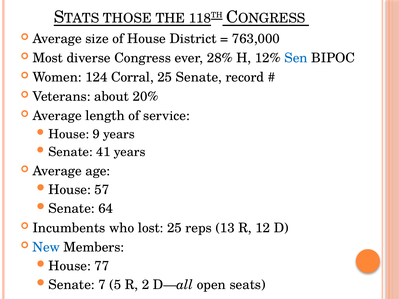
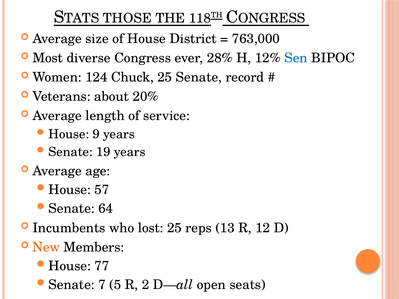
Corral: Corral -> Chuck
41: 41 -> 19
New colour: blue -> orange
